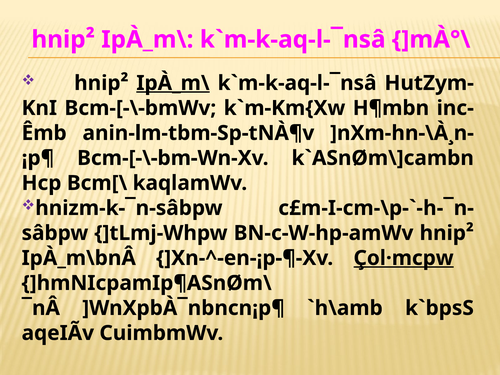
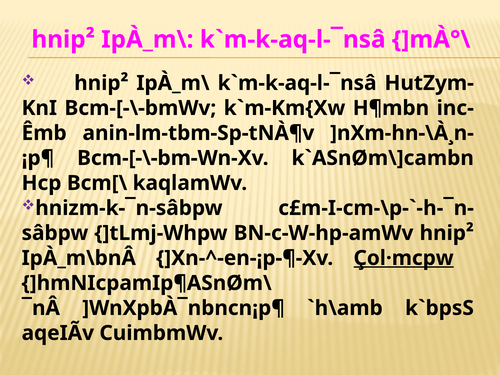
IpÀ_m\ at (173, 83) underline: present -> none
